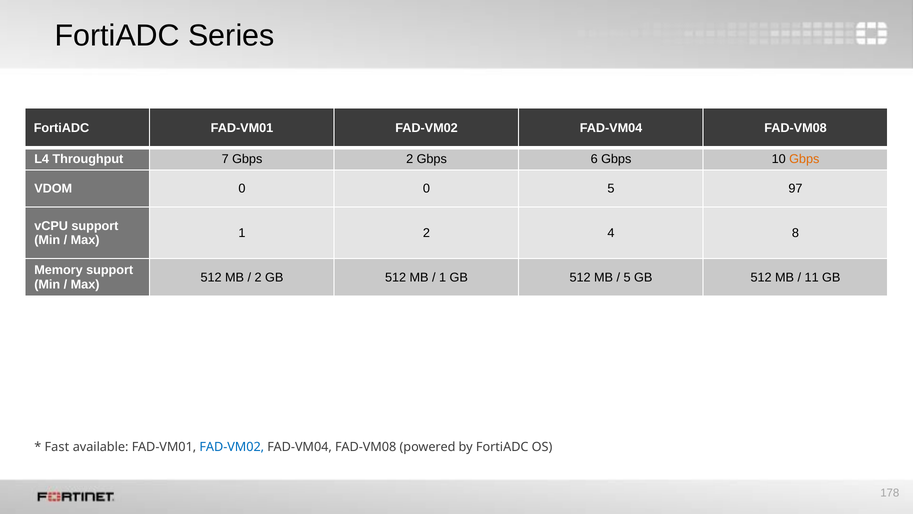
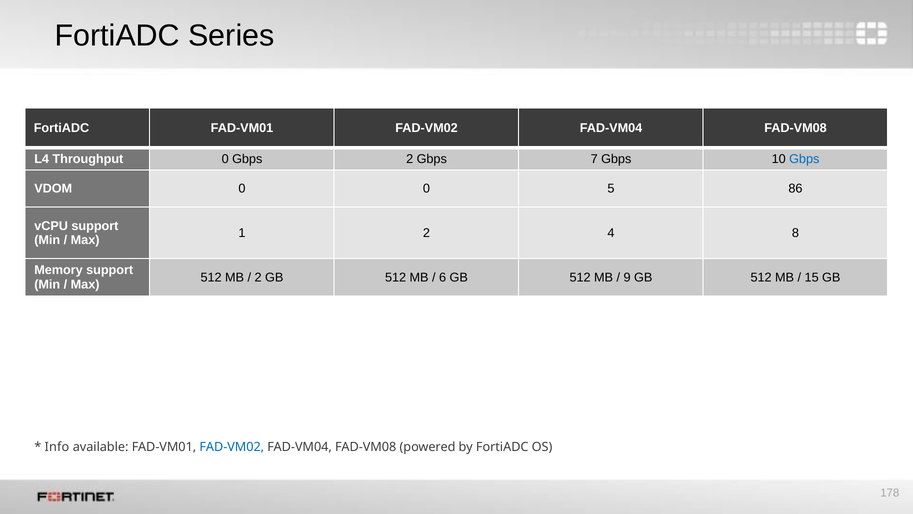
Throughput 7: 7 -> 0
6: 6 -> 7
Gbps at (804, 159) colour: orange -> blue
97: 97 -> 86
1 at (443, 277): 1 -> 6
5 at (627, 277): 5 -> 9
11: 11 -> 15
Fast: Fast -> Info
